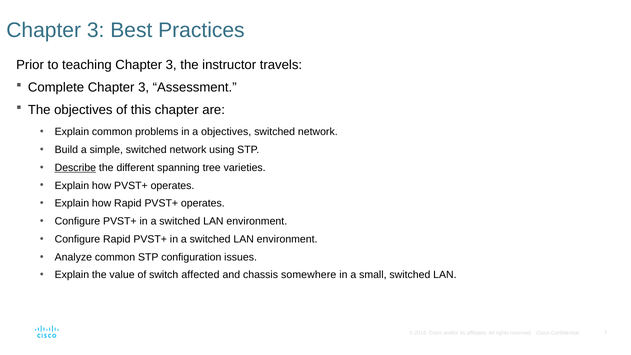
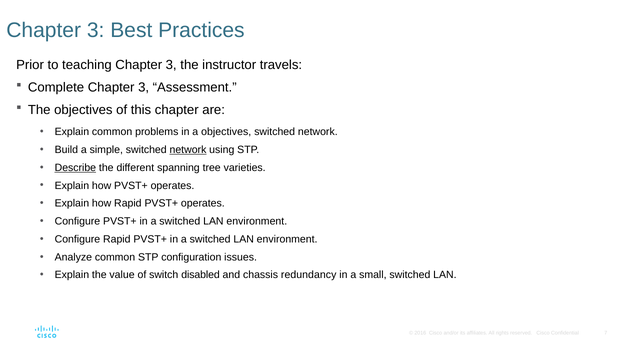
network at (188, 150) underline: none -> present
affected: affected -> disabled
somewhere: somewhere -> redundancy
